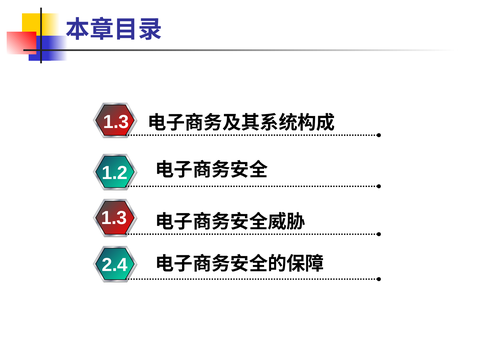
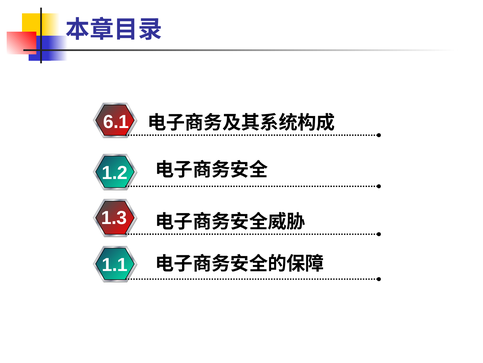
1.3 at (116, 122): 1.3 -> 6.1
2.4: 2.4 -> 1.1
